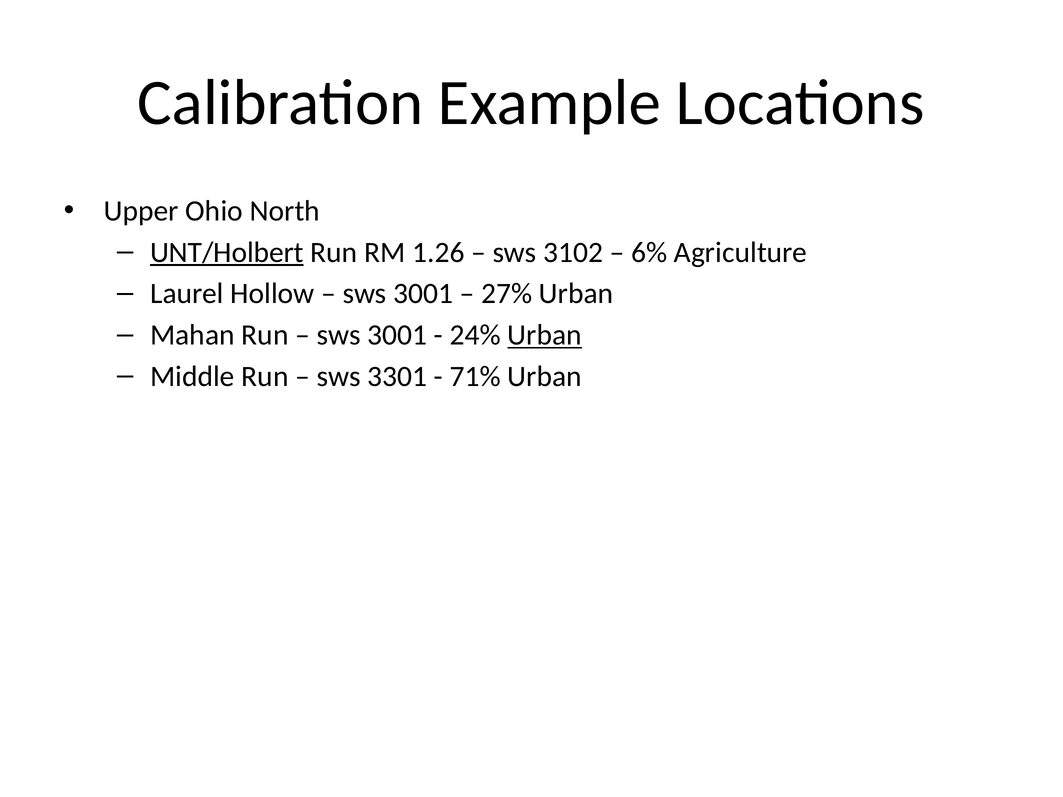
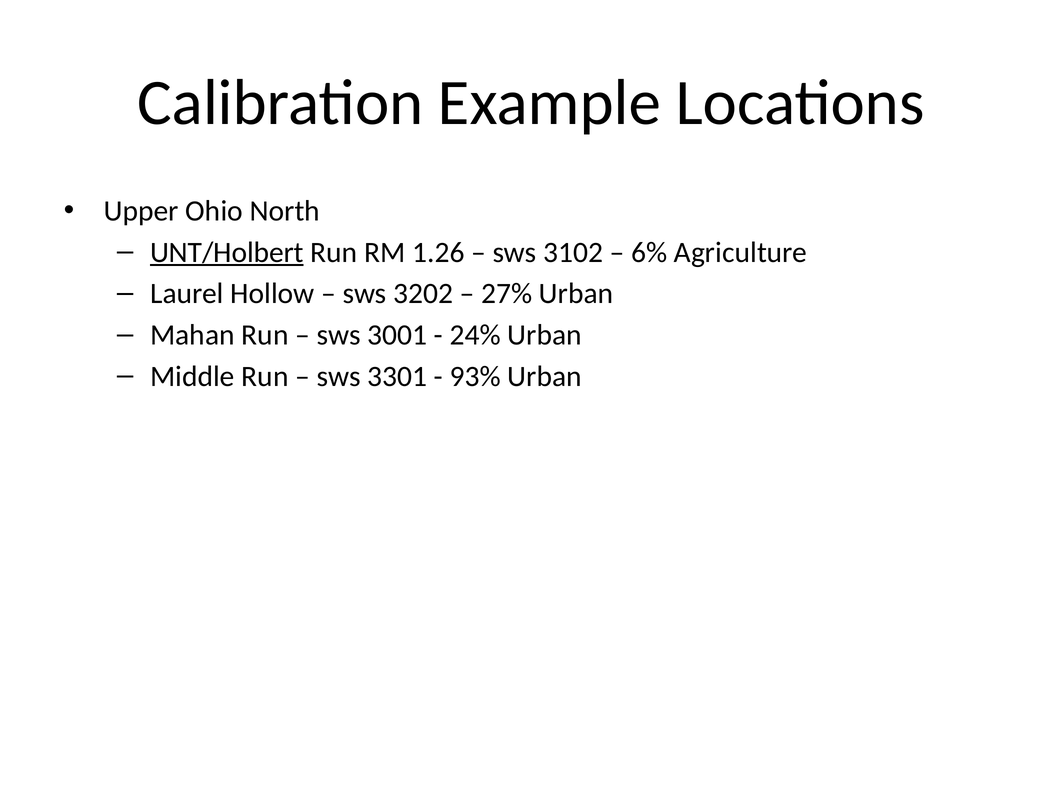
3001 at (423, 294): 3001 -> 3202
Urban at (545, 335) underline: present -> none
71%: 71% -> 93%
